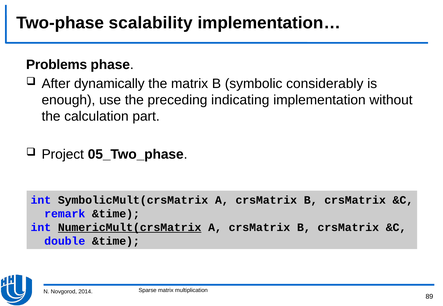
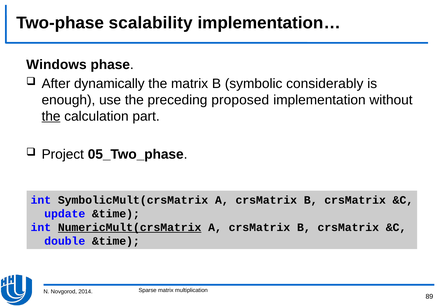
Problems: Problems -> Windows
indicating: indicating -> proposed
the at (51, 117) underline: none -> present
remark: remark -> update
